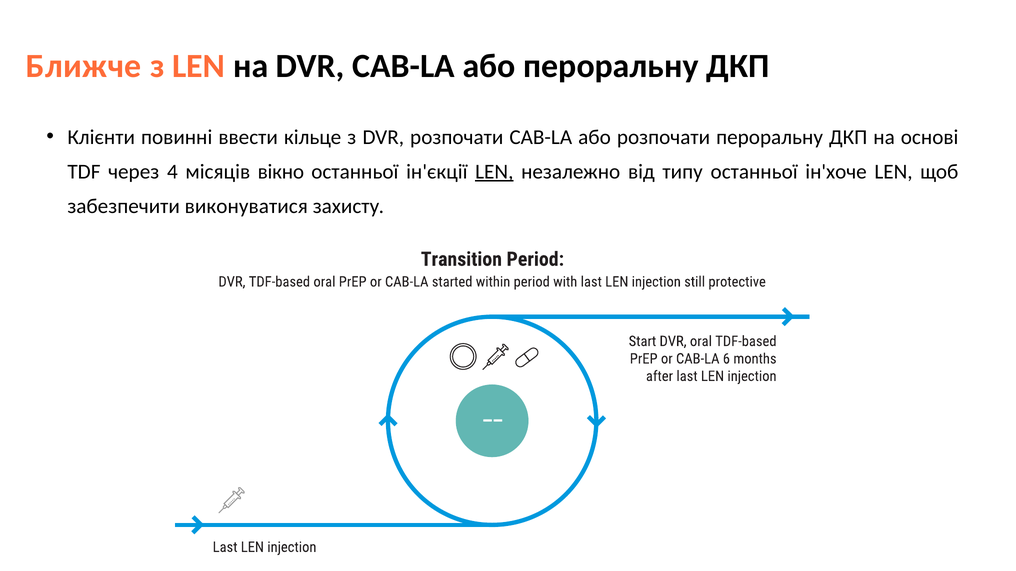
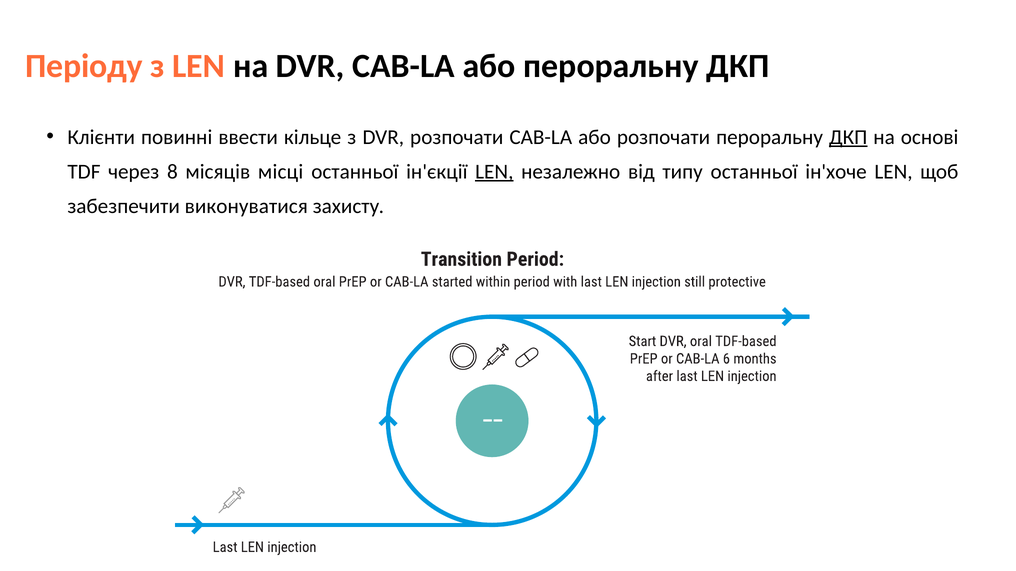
Ближче: Ближче -> Періоду
ДКП at (848, 137) underline: none -> present
4: 4 -> 8
вікно: вікно -> місці
